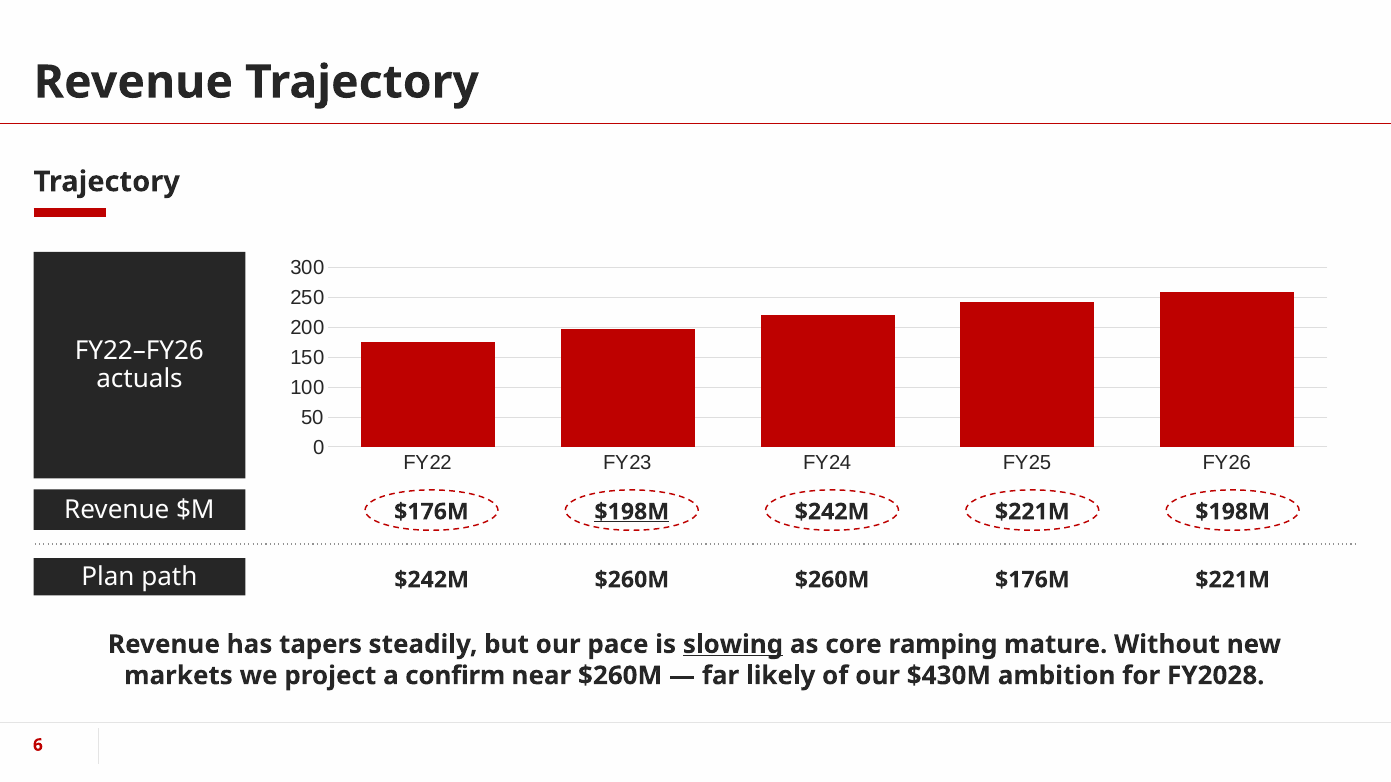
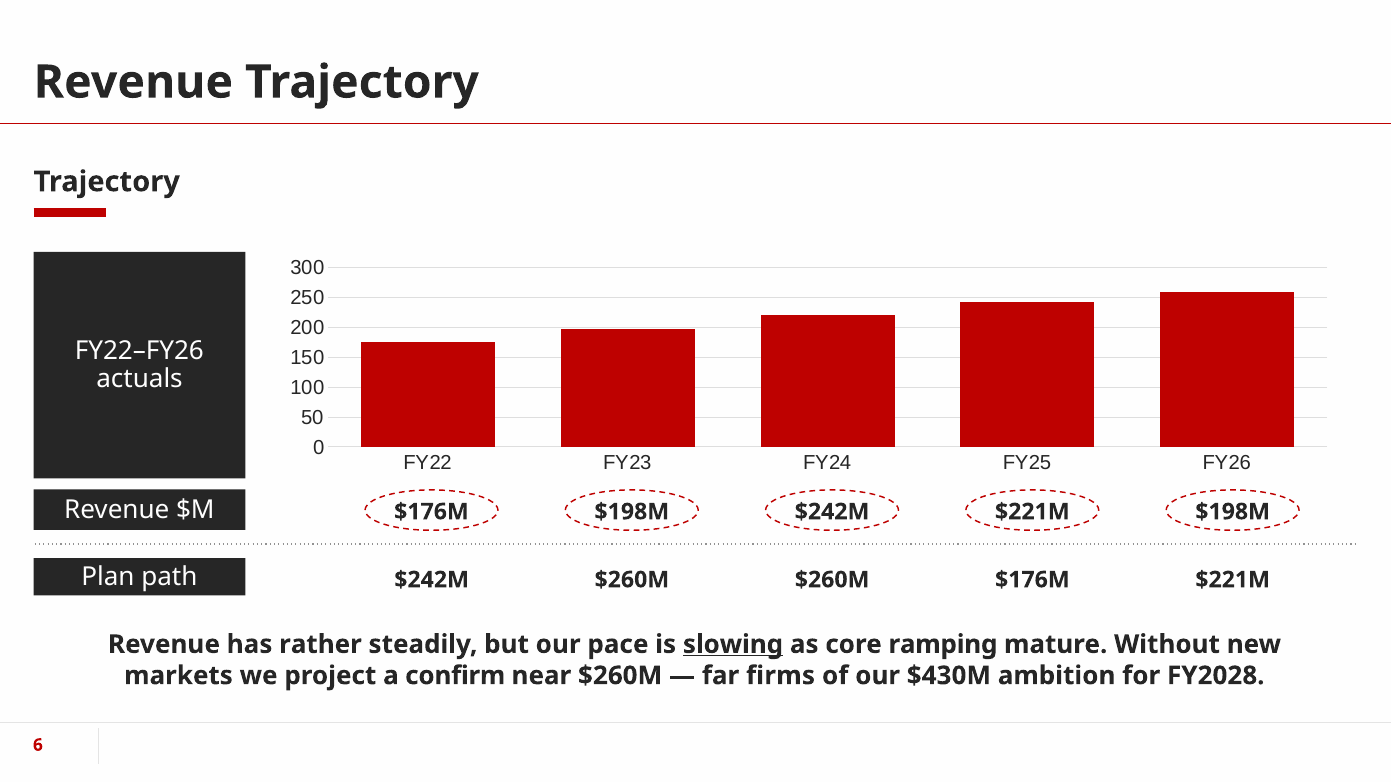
$198M at (632, 512) underline: present -> none
tapers: tapers -> rather
likely: likely -> firms
